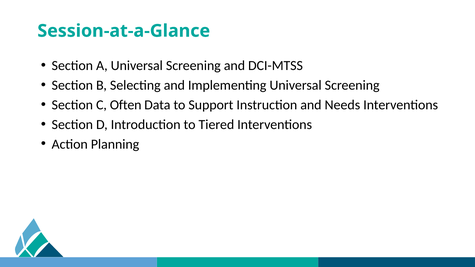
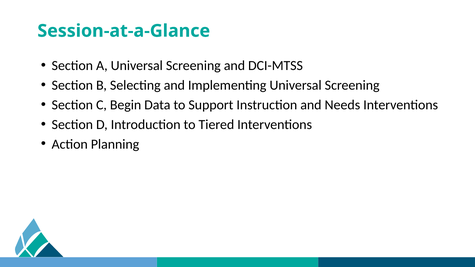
Often: Often -> Begin
